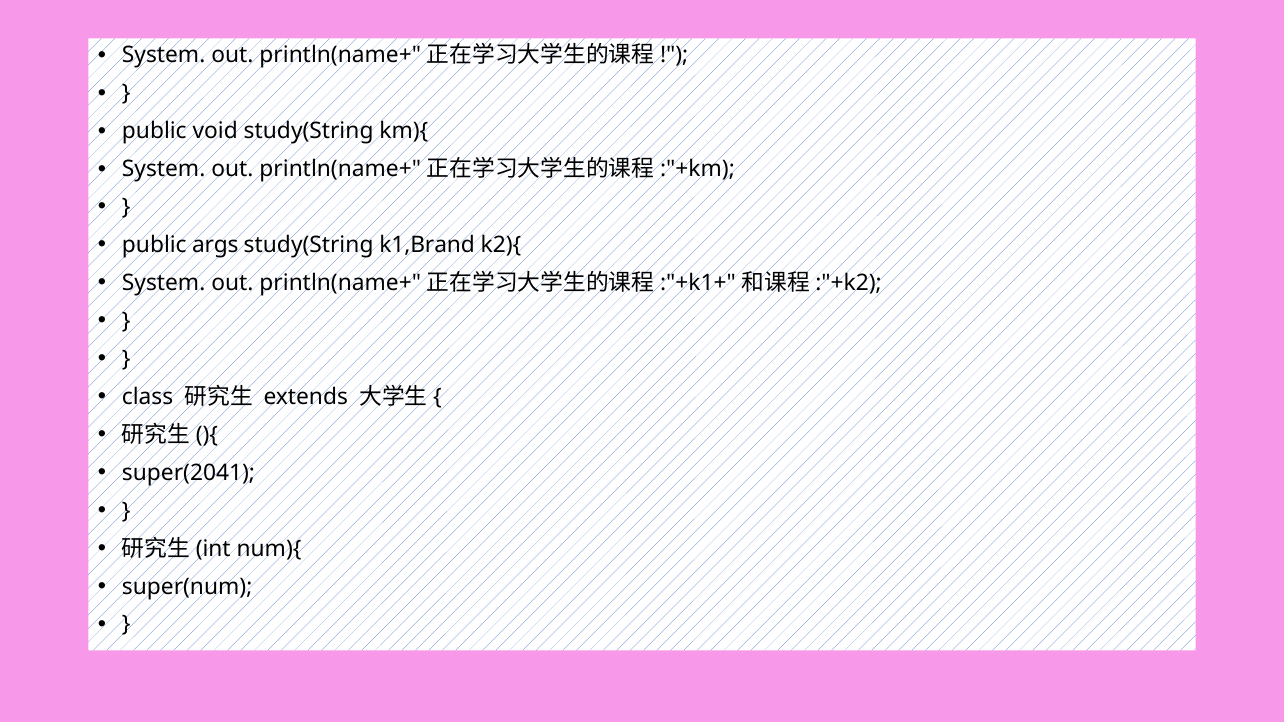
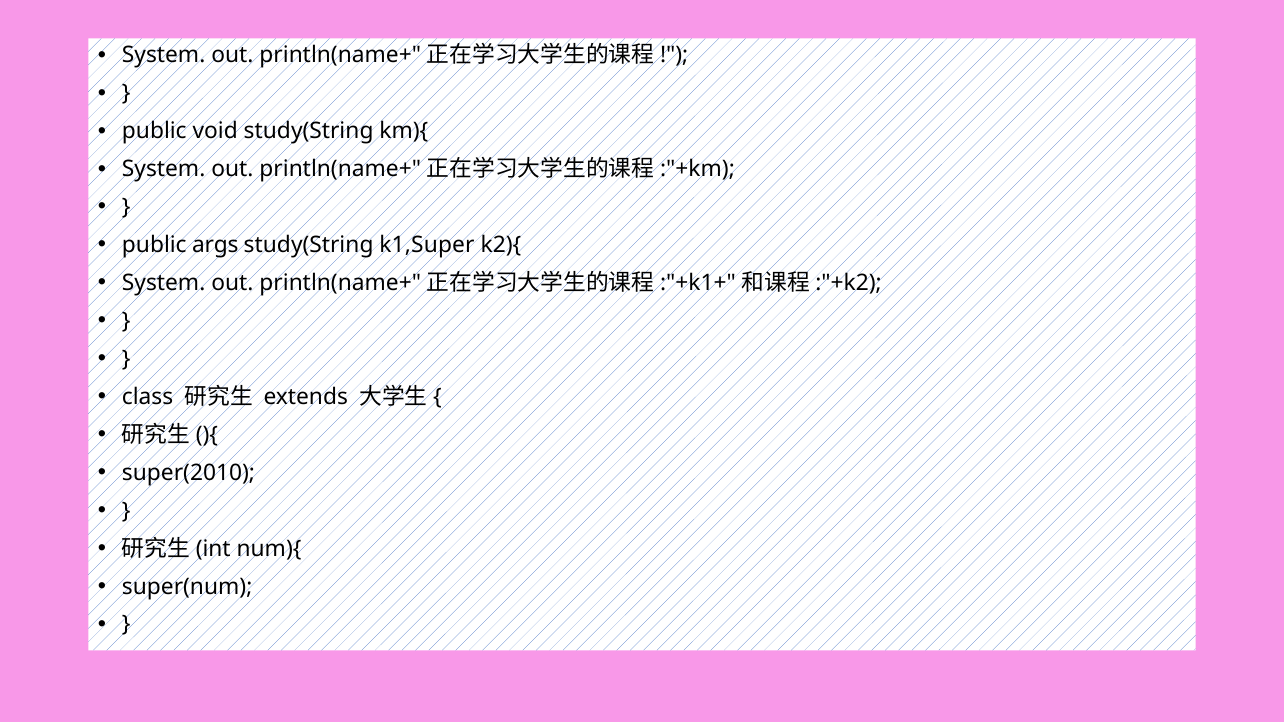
k1,Brand: k1,Brand -> k1,Super
super(2041: super(2041 -> super(2010
